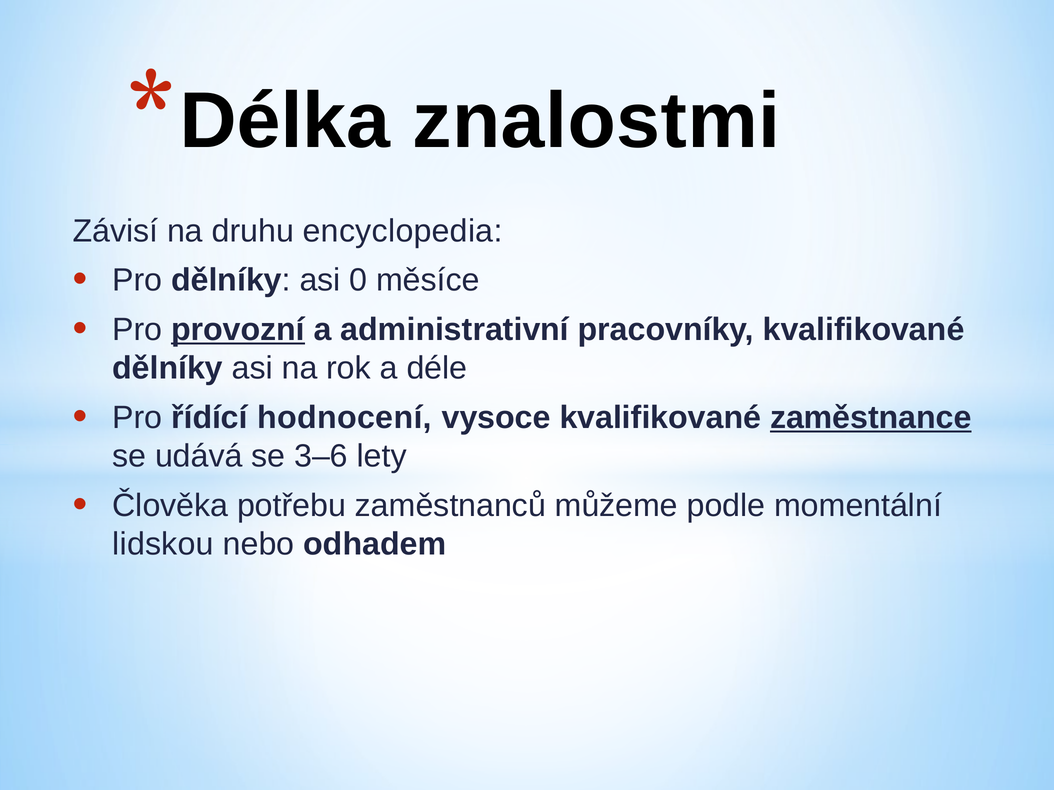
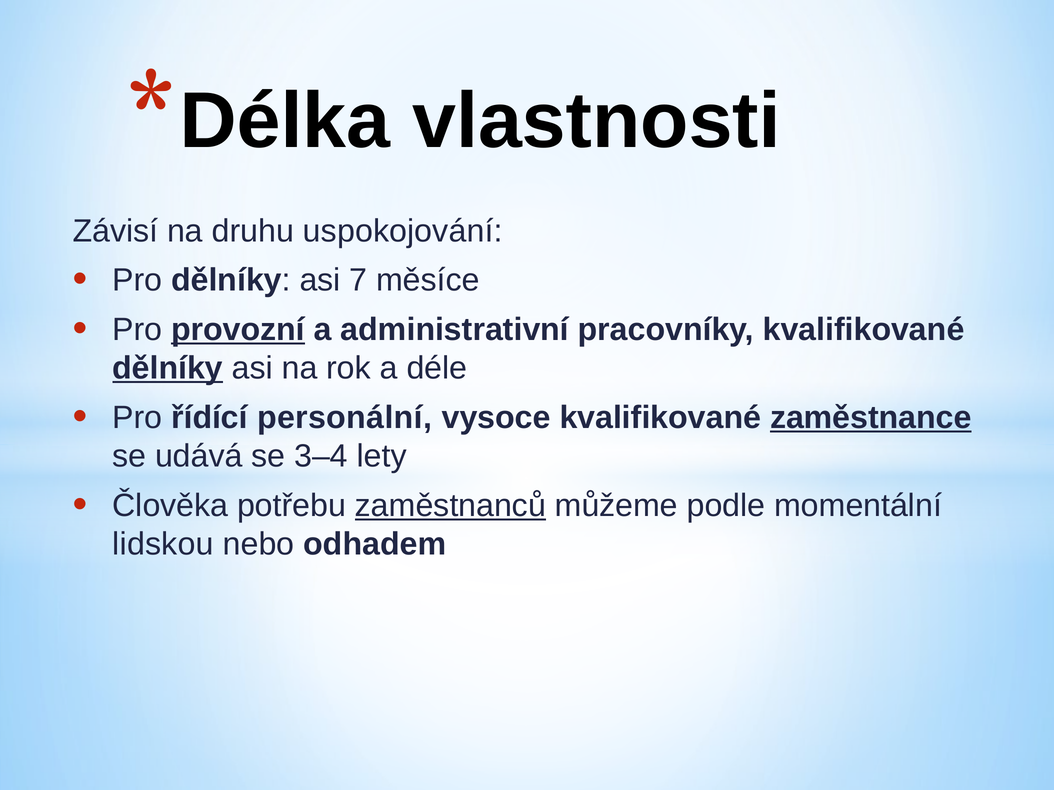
znalostmi: znalostmi -> vlastnosti
encyclopedia: encyclopedia -> uspokojování
0: 0 -> 7
dělníky at (168, 369) underline: none -> present
hodnocení: hodnocení -> personální
3–6: 3–6 -> 3–4
zaměstnanců underline: none -> present
